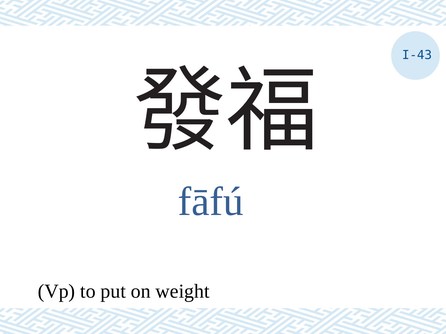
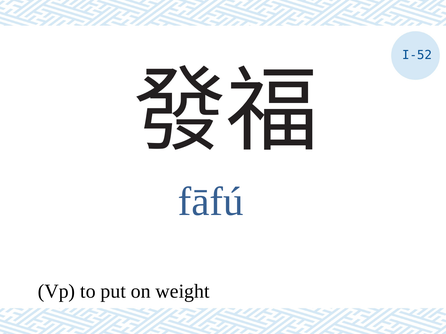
I-43: I-43 -> I-52
